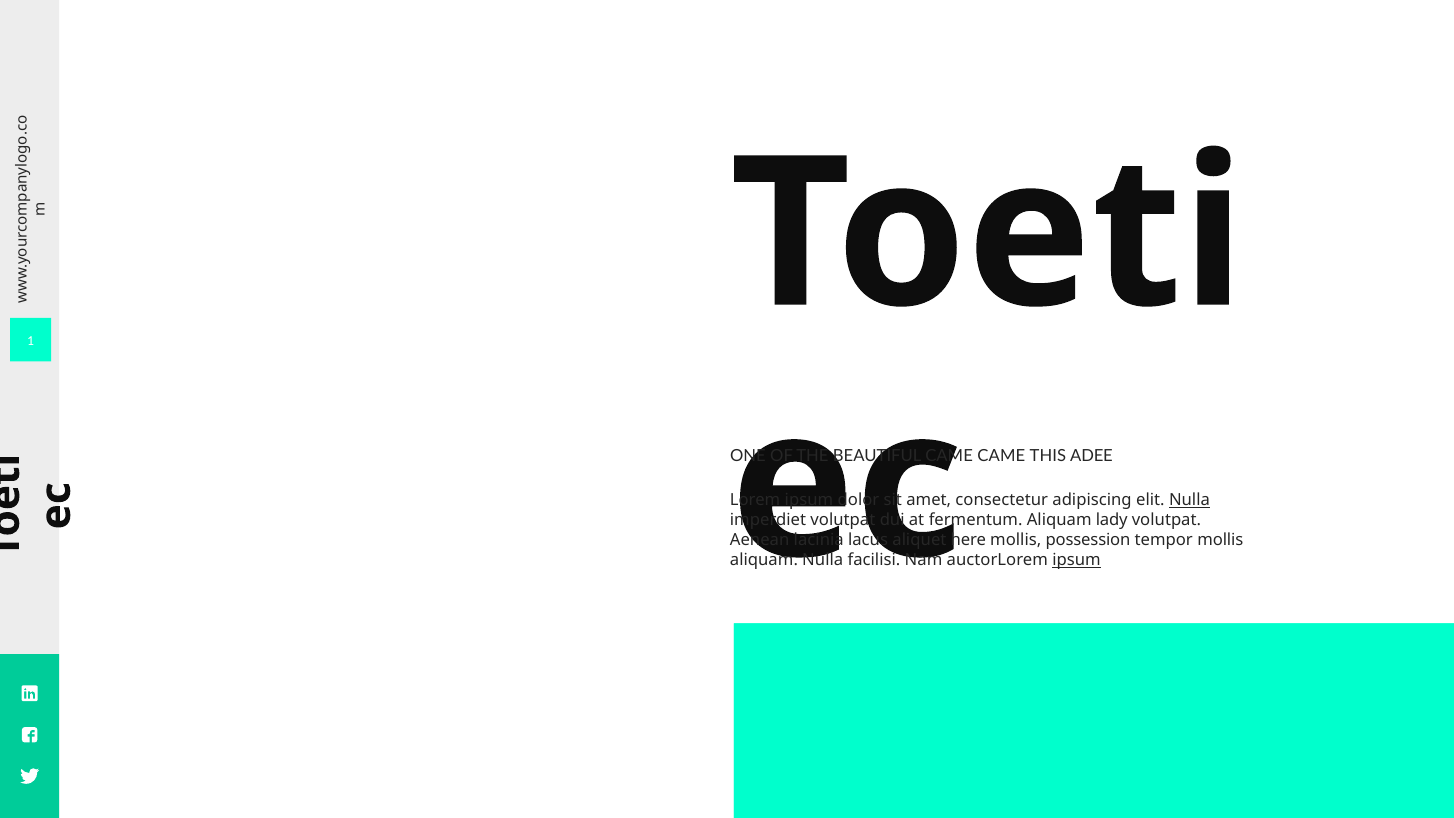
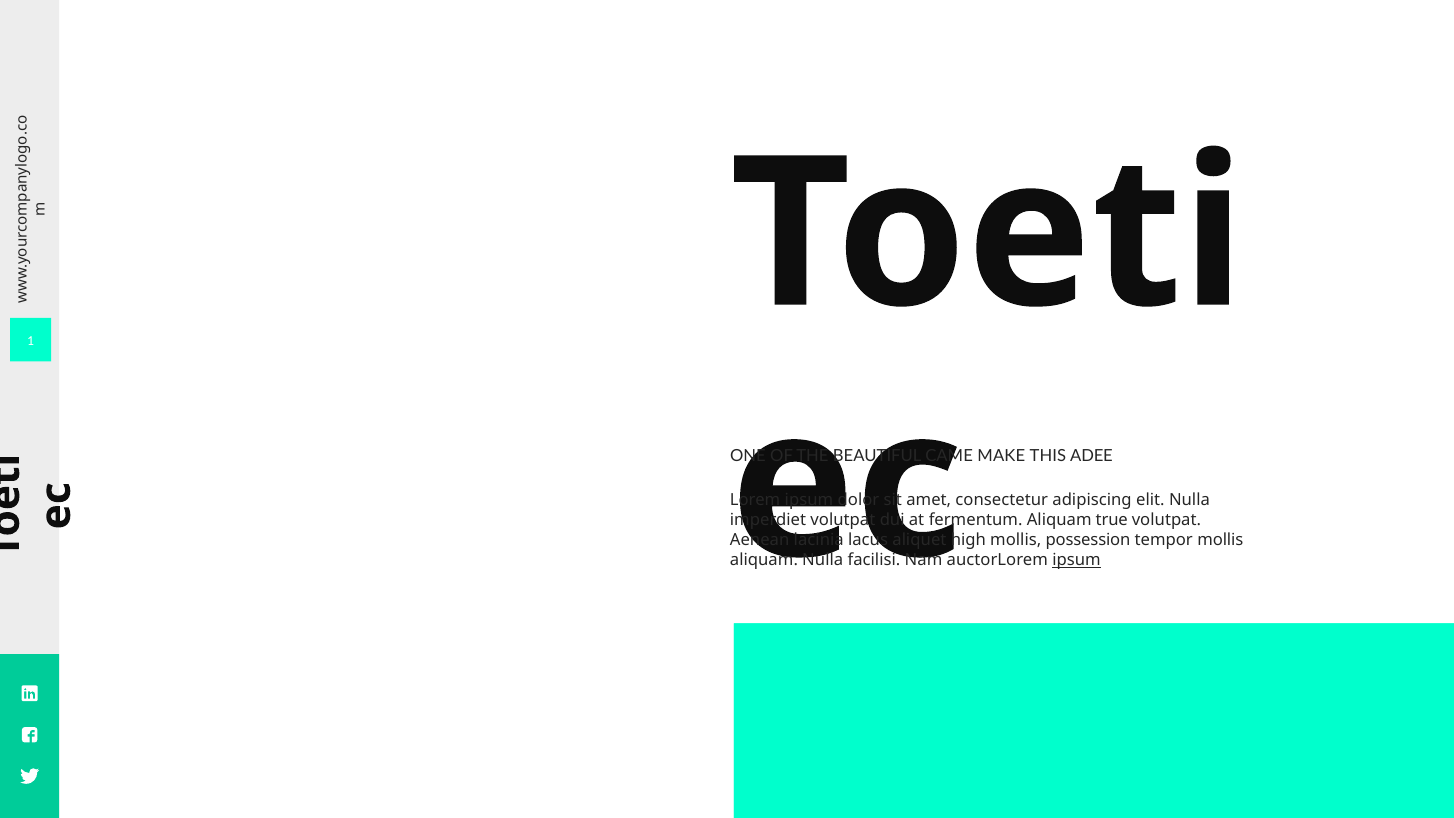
CAME at (1001, 456): CAME -> MAKE
Nulla at (1189, 500) underline: present -> none
lady: lady -> true
here: here -> high
